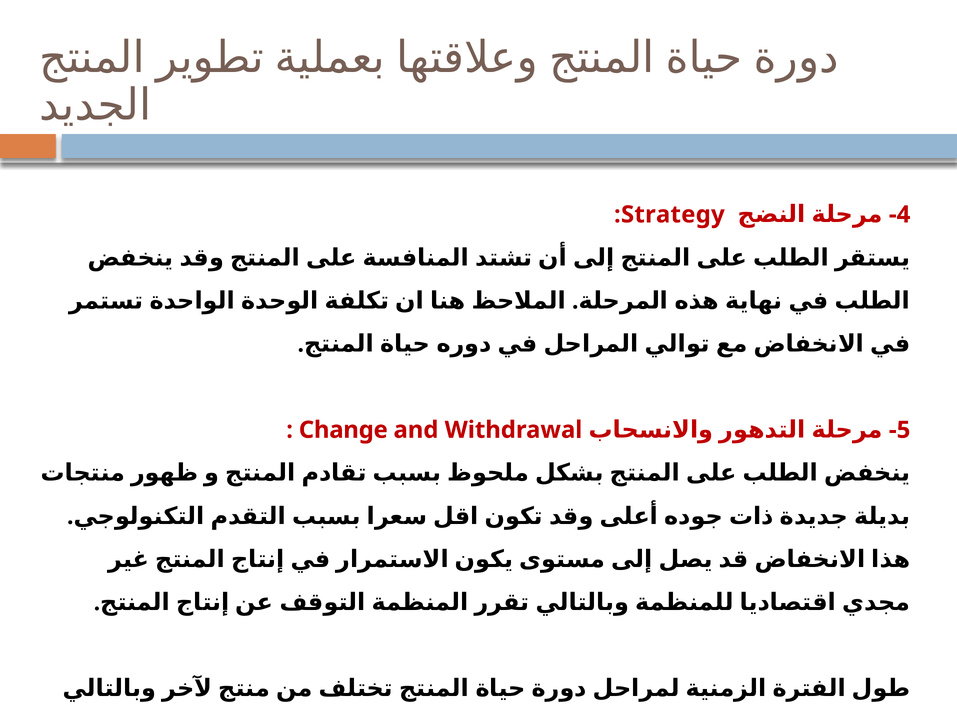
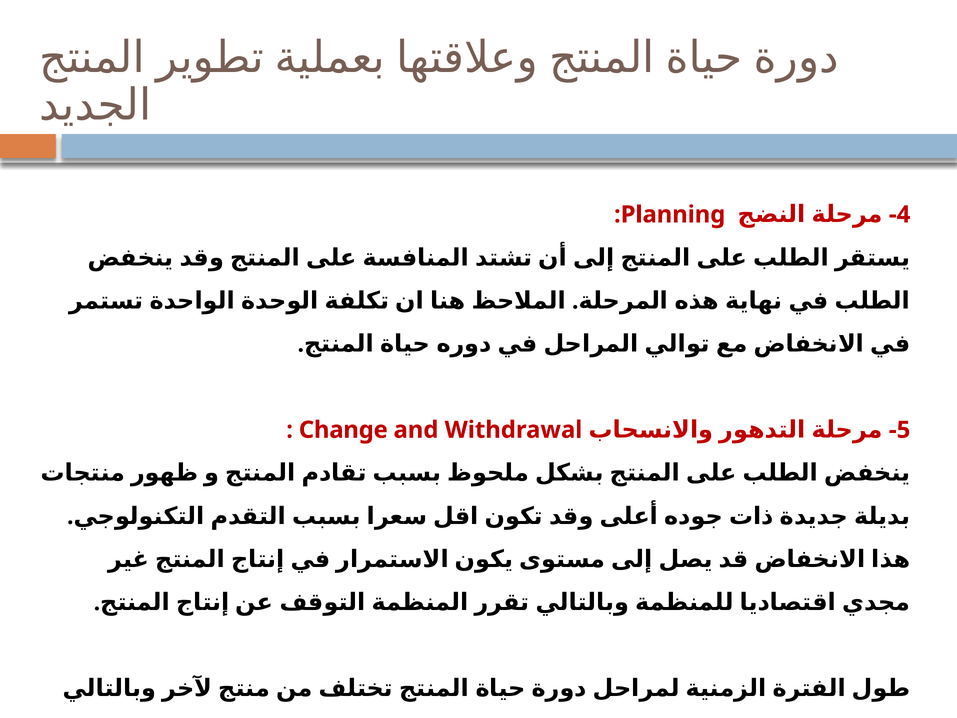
Strategy: Strategy -> Planning
